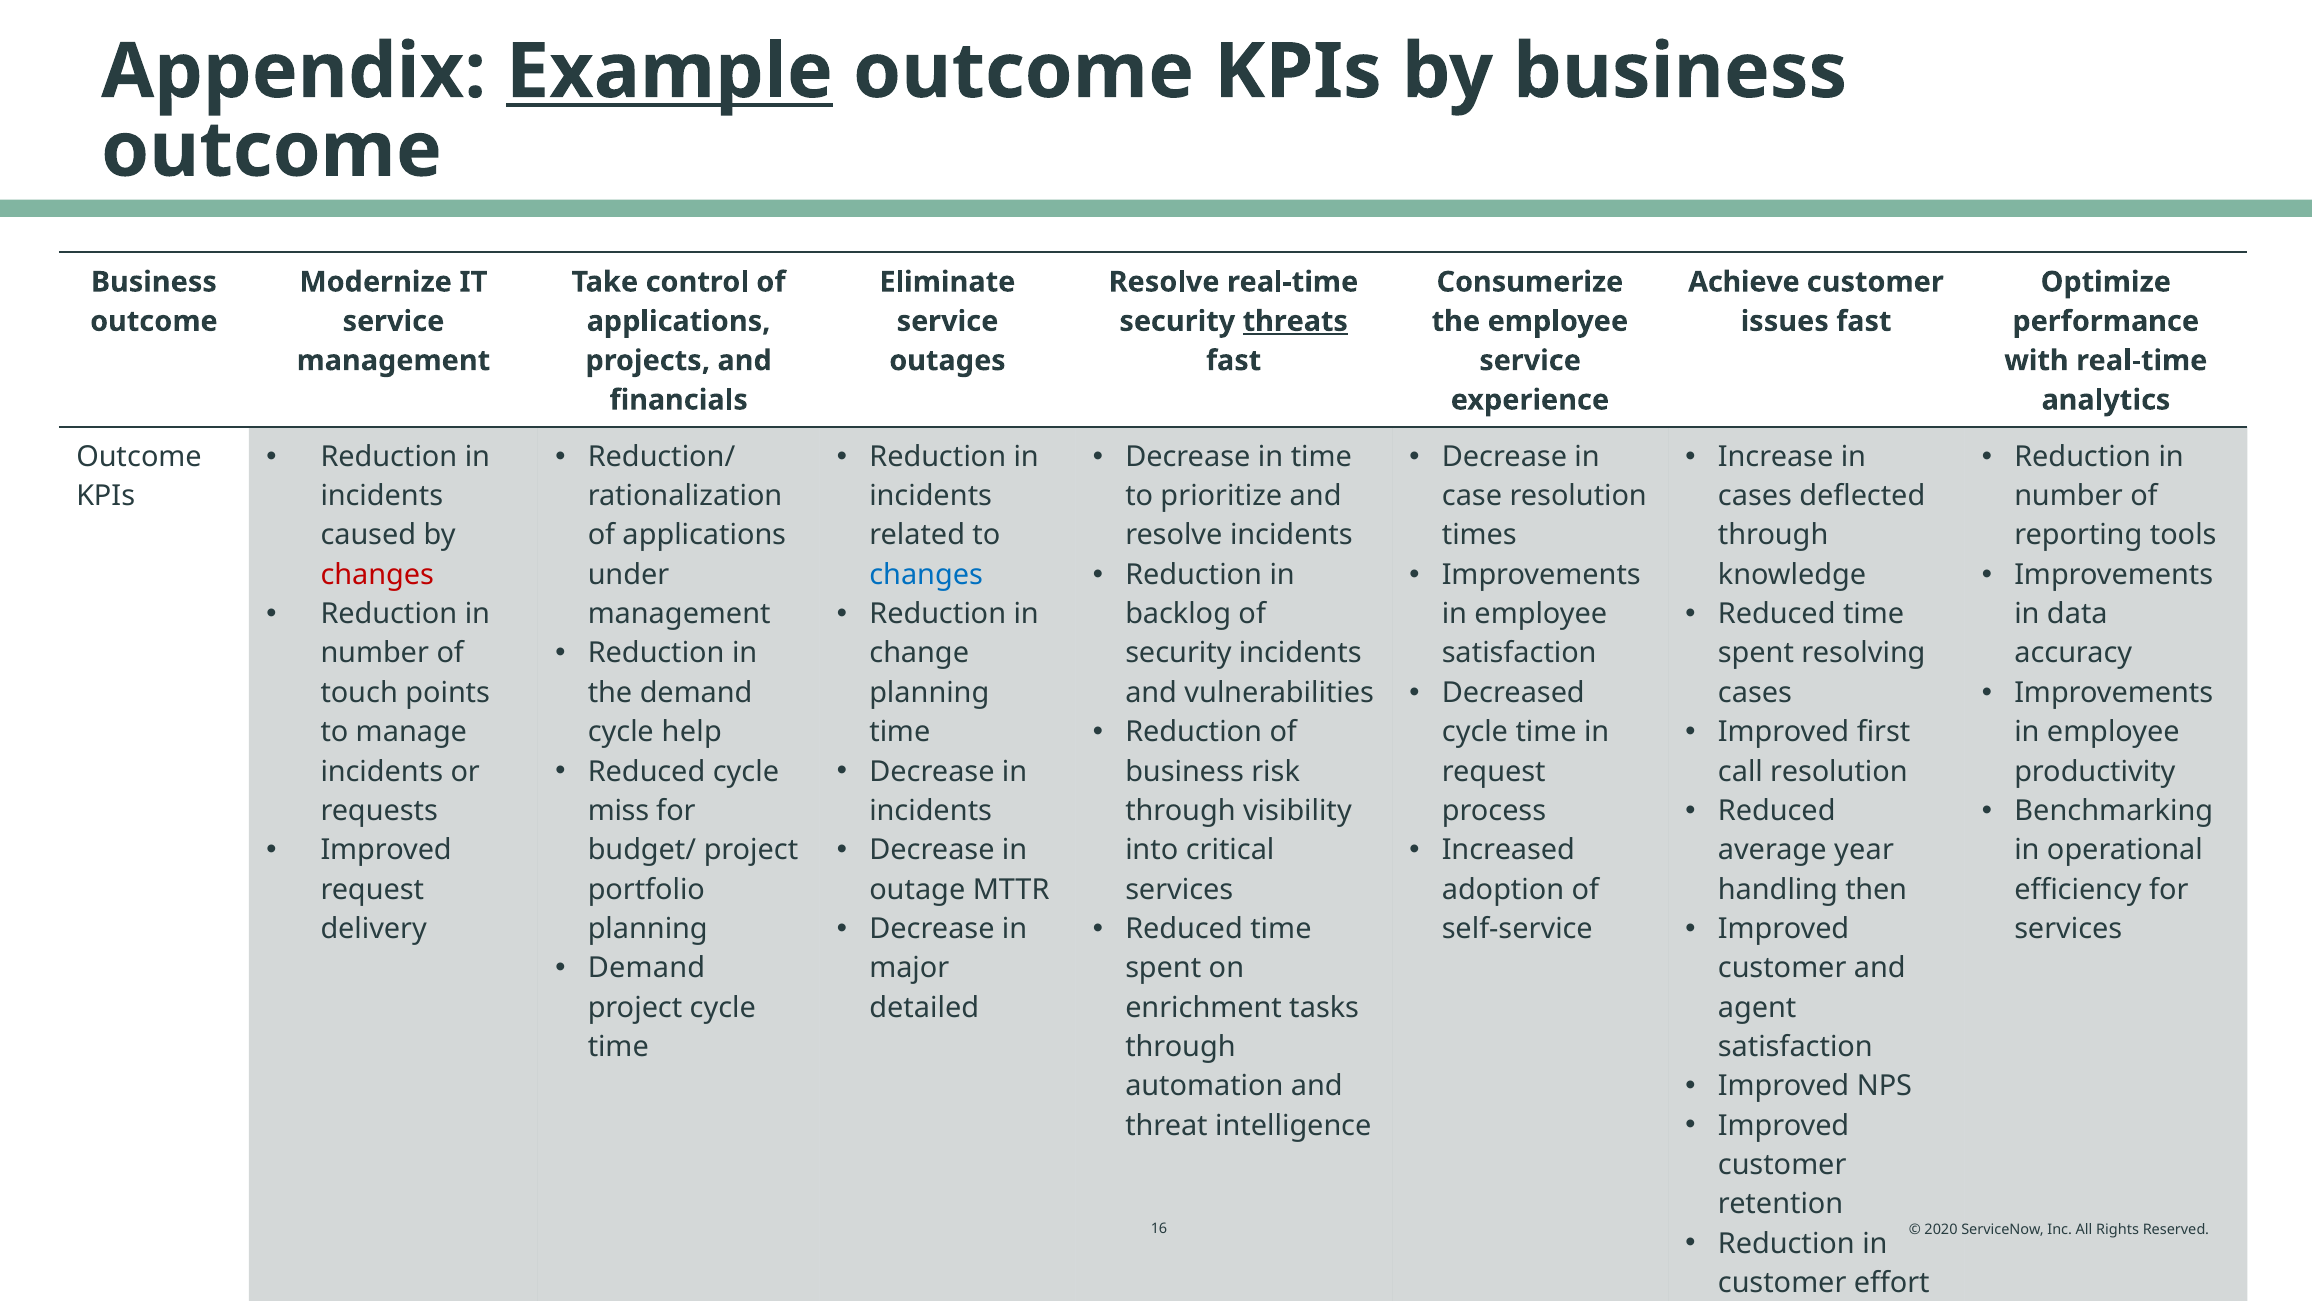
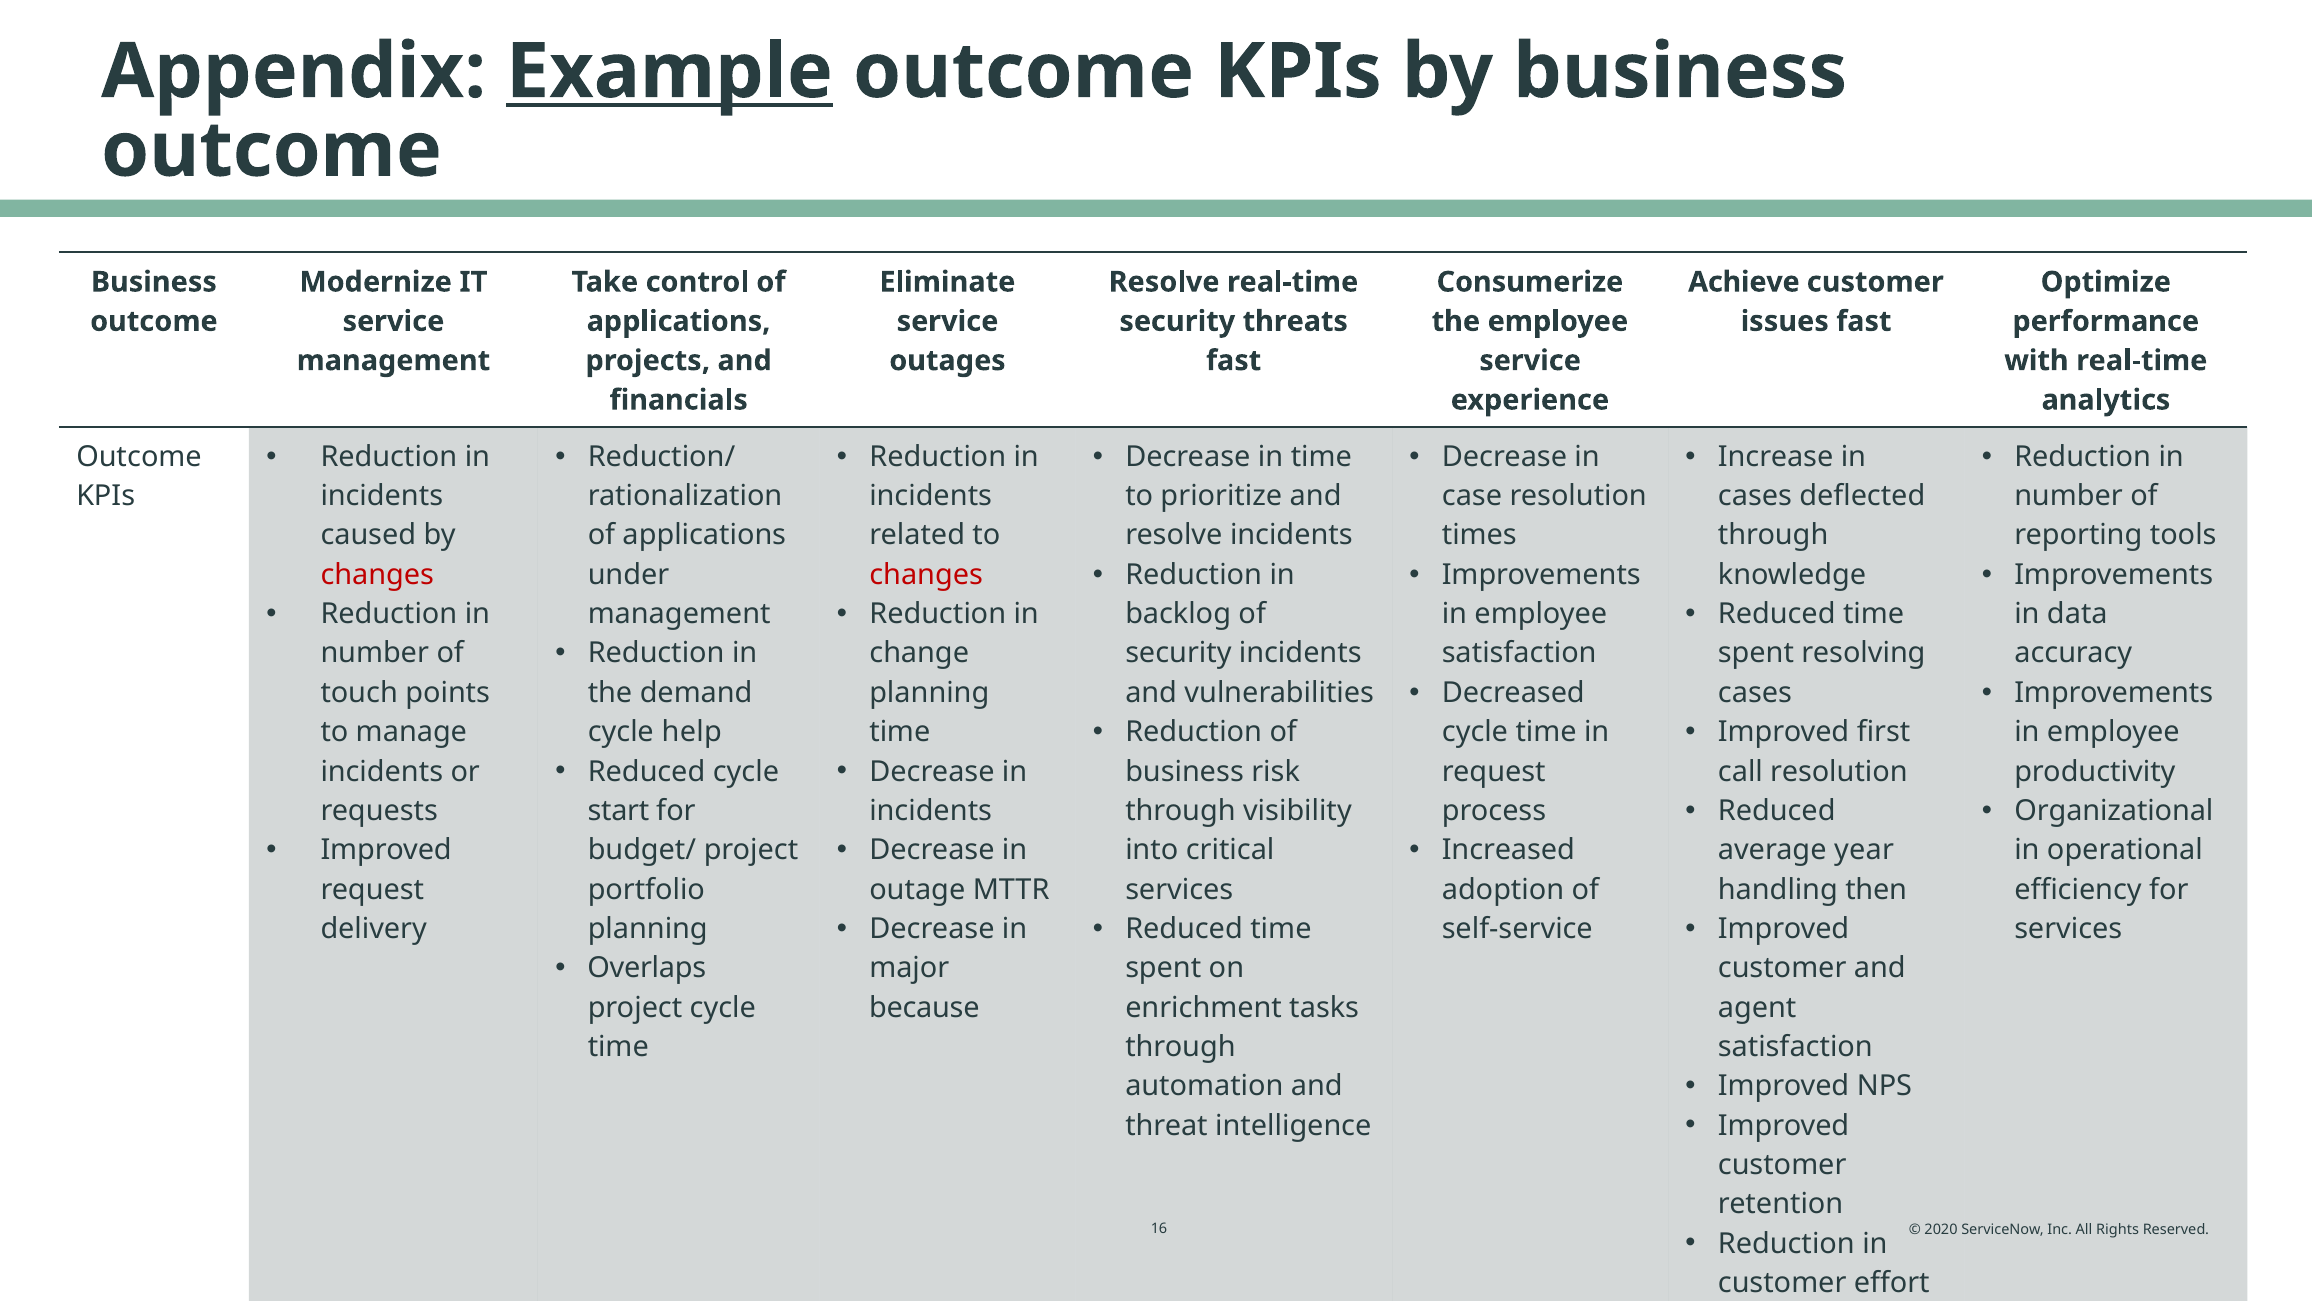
threats underline: present -> none
changes at (926, 575) colour: blue -> red
Benchmarking: Benchmarking -> Organizational
miss: miss -> start
Demand at (647, 968): Demand -> Overlaps
detailed: detailed -> because
